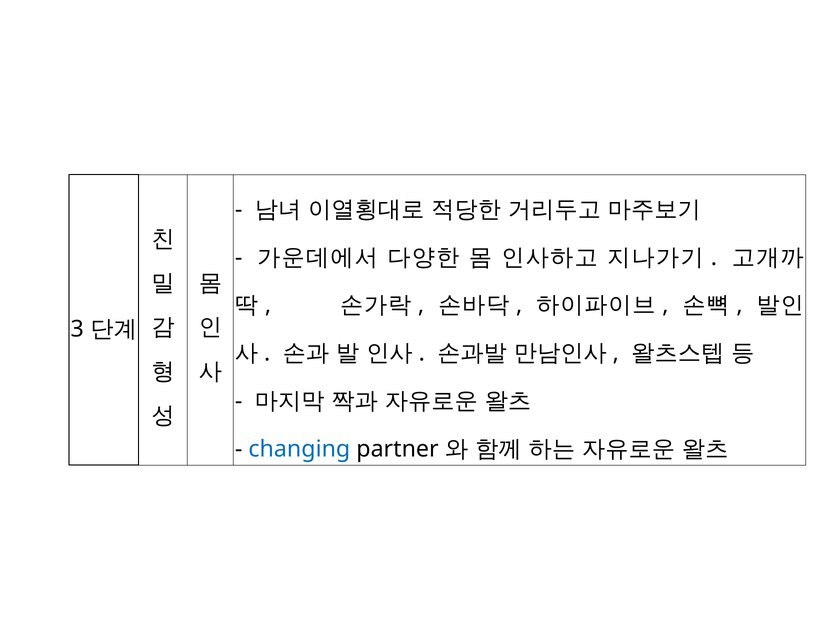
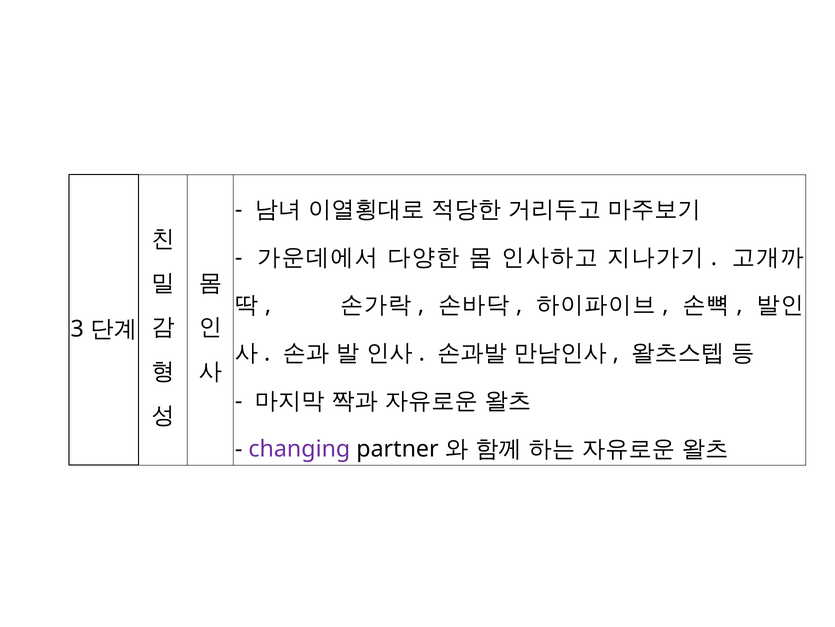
changing colour: blue -> purple
